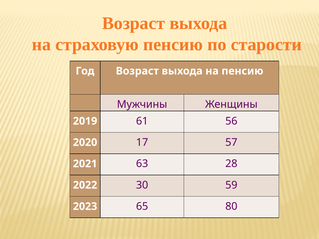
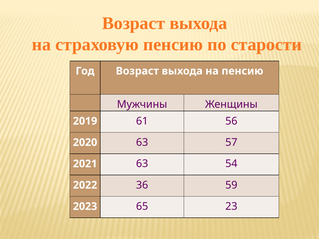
2020 17: 17 -> 63
28: 28 -> 54
30: 30 -> 36
80: 80 -> 23
